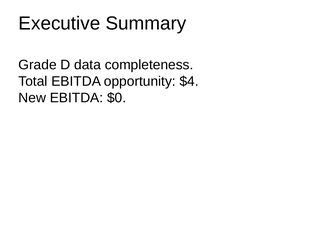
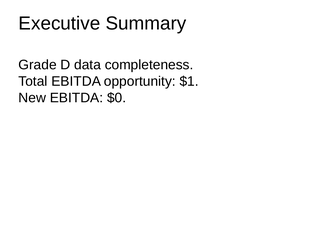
$4: $4 -> $1
